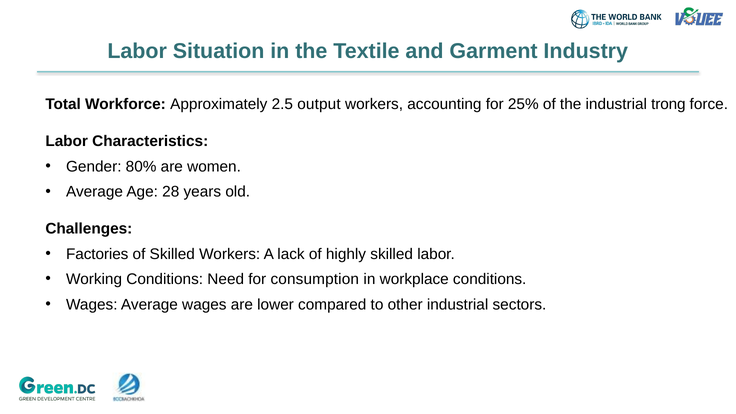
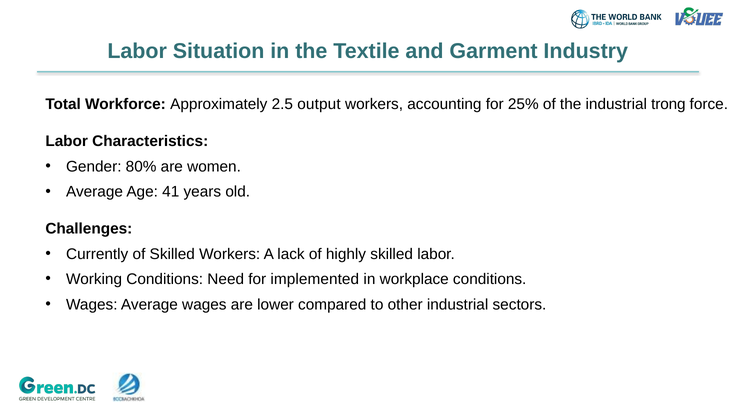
28: 28 -> 41
Factories: Factories -> Currently
consumption: consumption -> implemented
